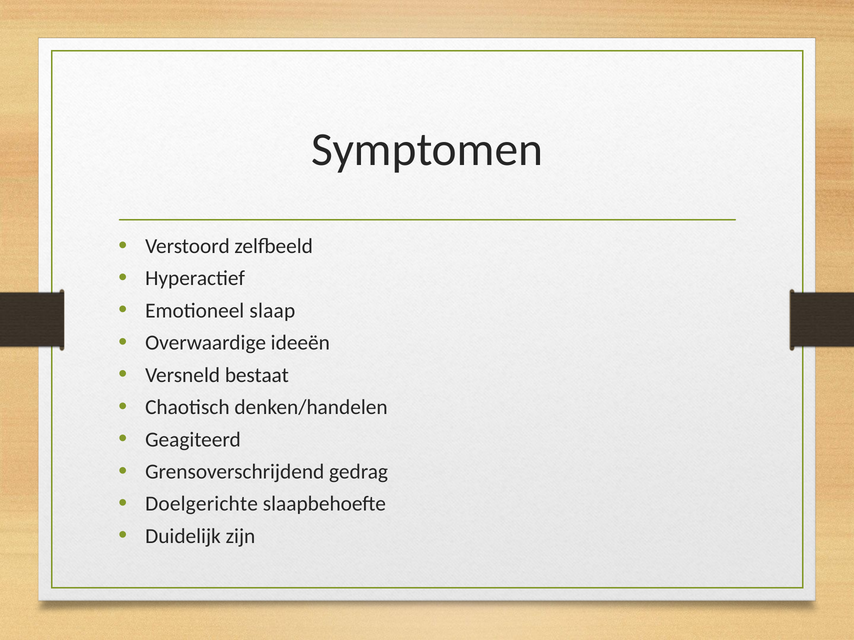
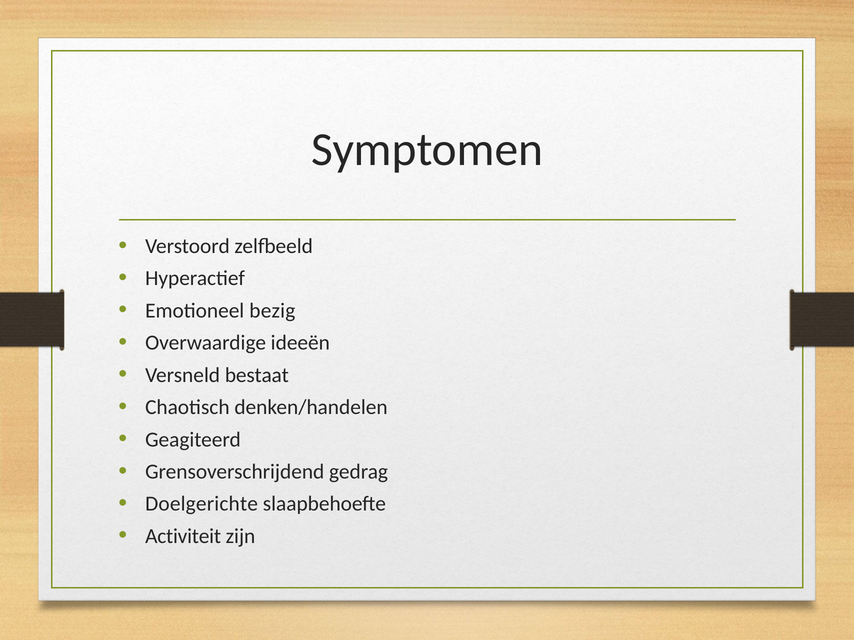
slaap: slaap -> bezig
Duidelijk: Duidelijk -> Activiteit
